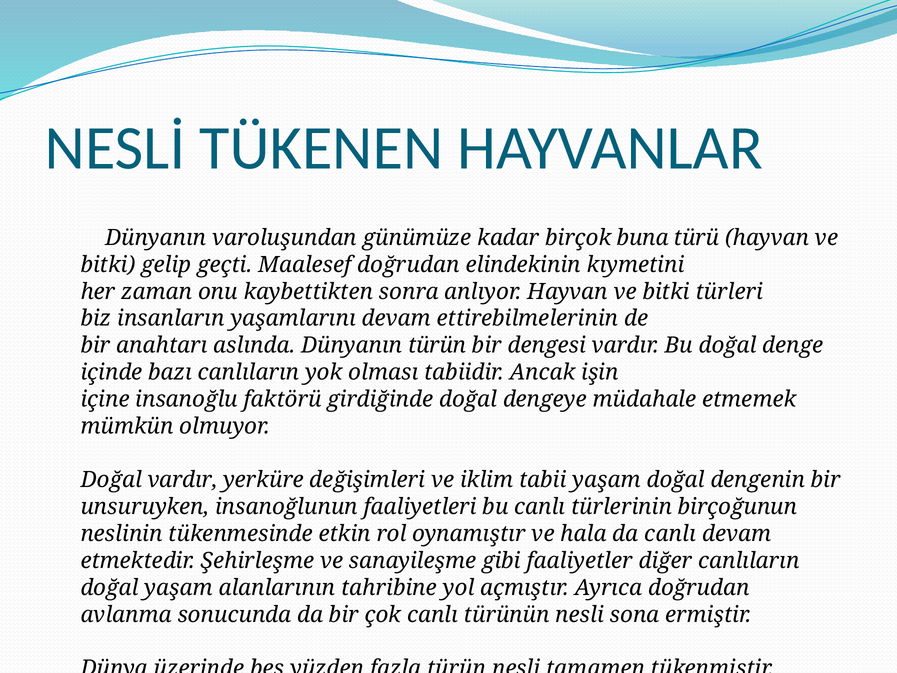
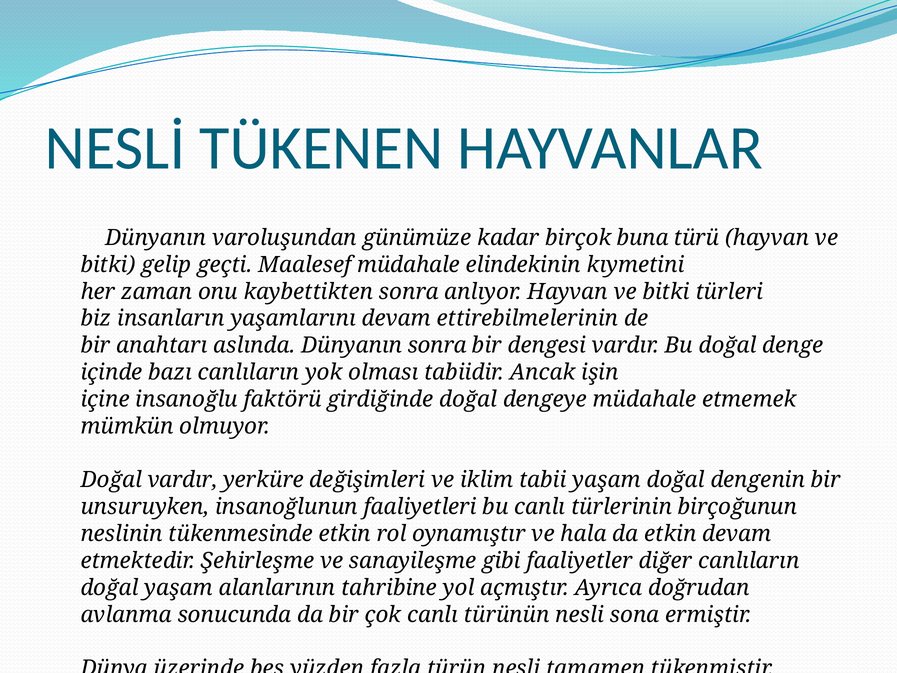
Maalesef doğrudan: doğrudan -> müdahale
Dünyanın türün: türün -> sonra
da canlı: canlı -> etkin
